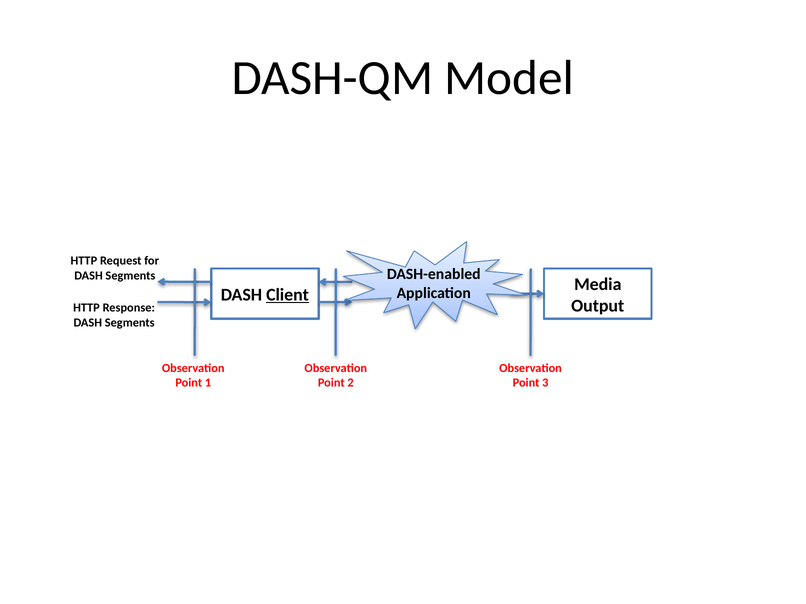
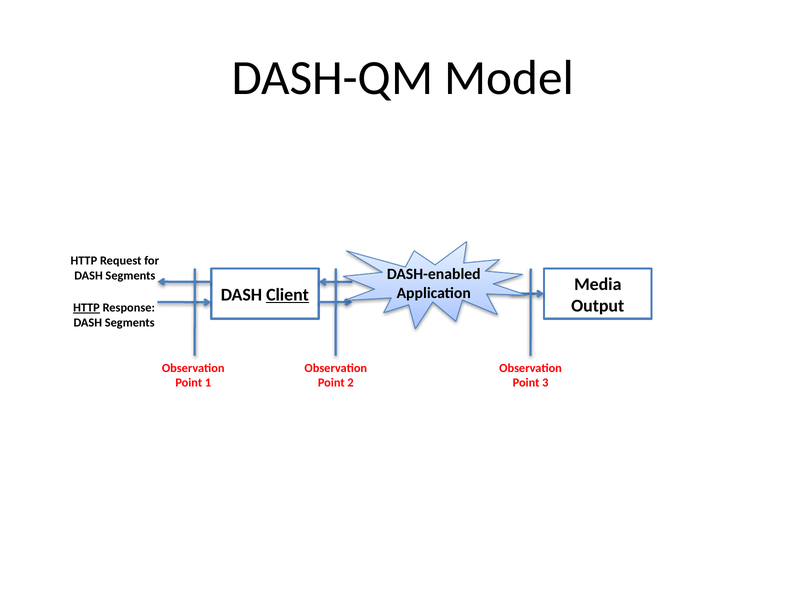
HTTP at (86, 308) underline: none -> present
